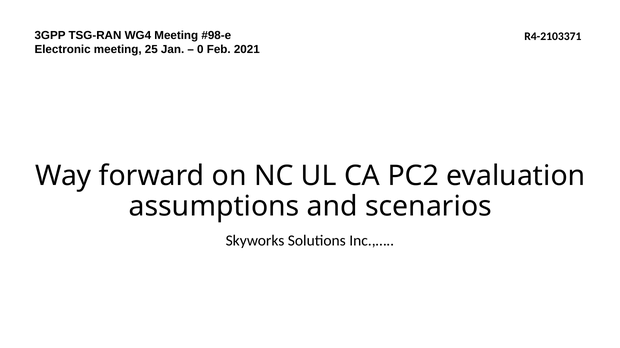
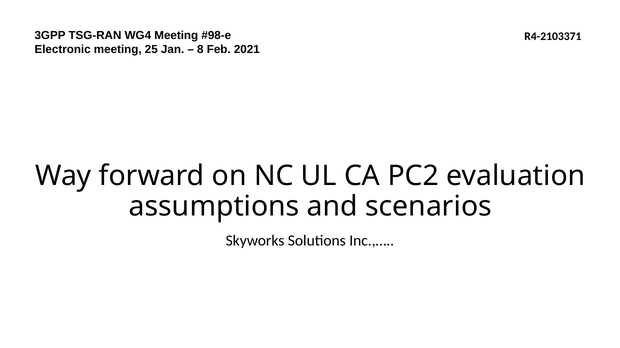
0: 0 -> 8
